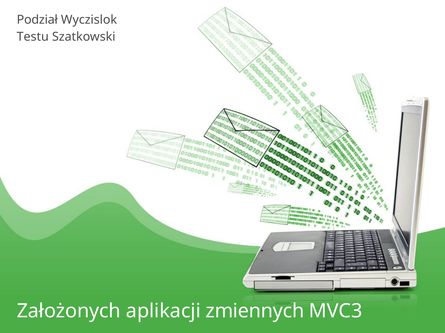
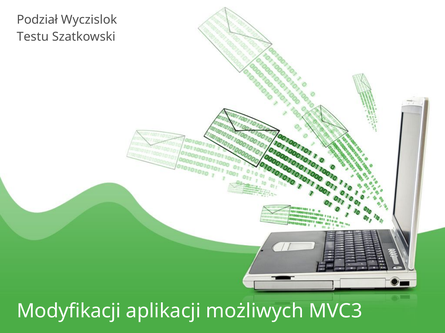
Założonych: Założonych -> Modyfikacji
zmiennych: zmiennych -> możliwych
